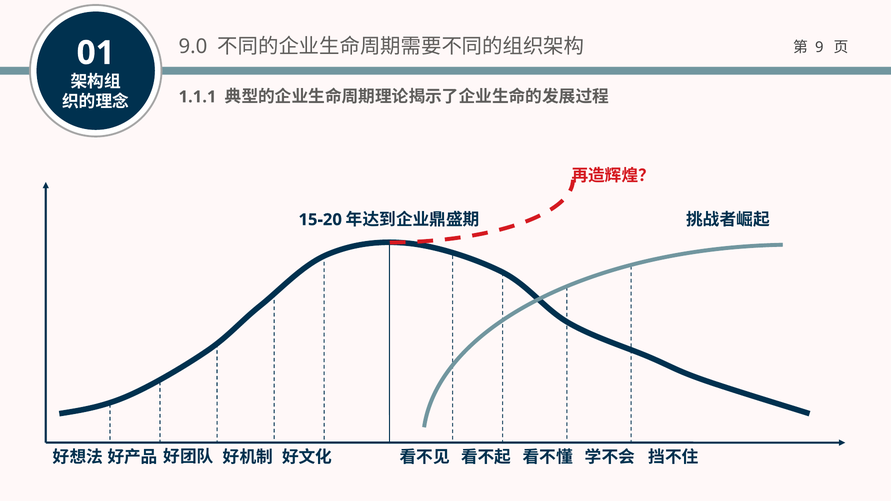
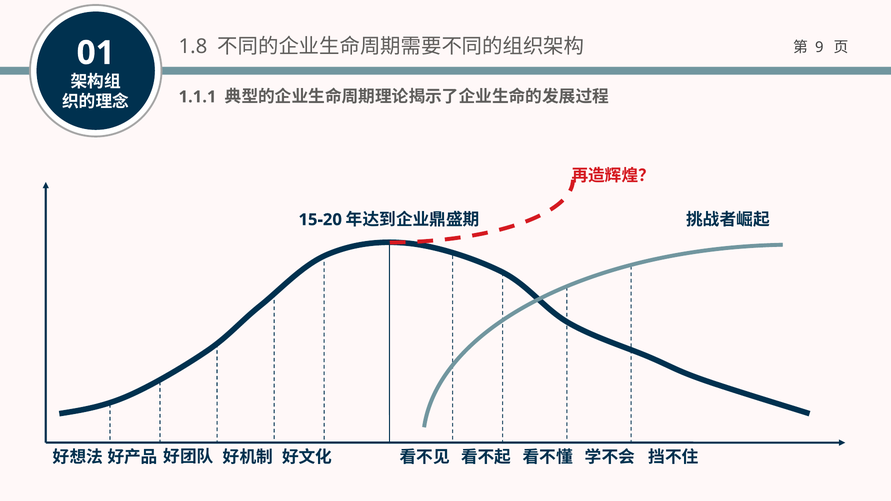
9.0: 9.0 -> 1.8
